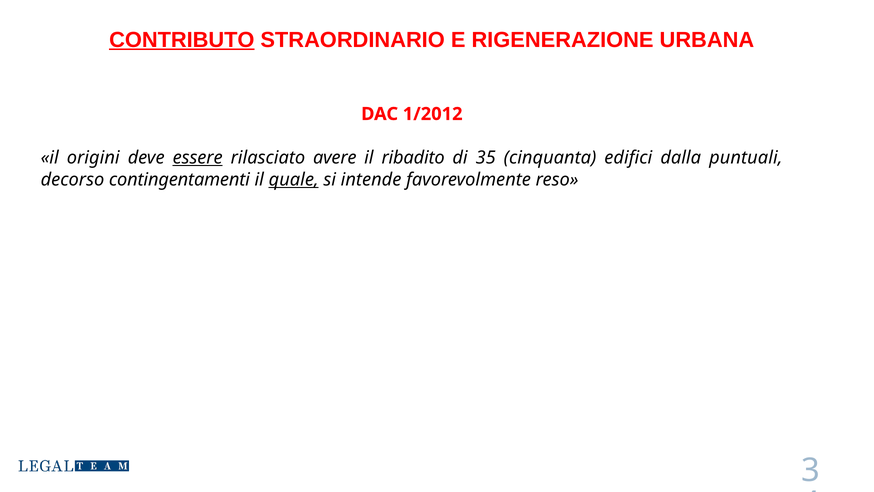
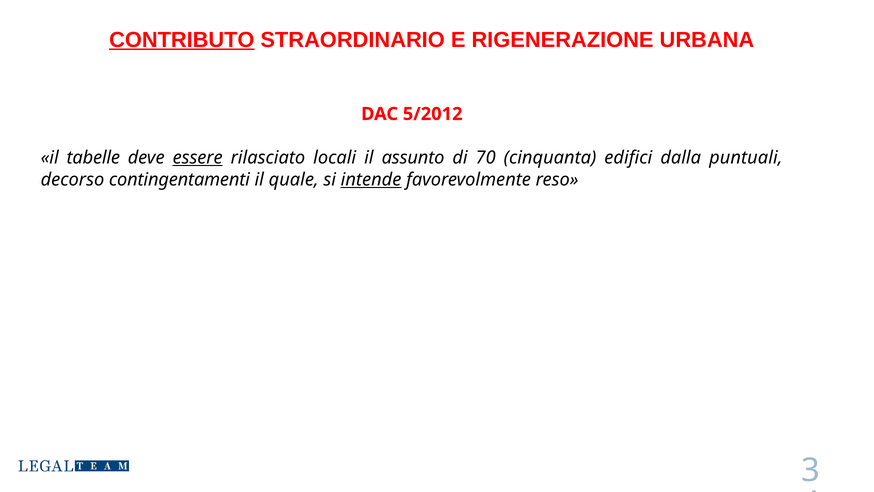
1/2012: 1/2012 -> 5/2012
origini: origini -> tabelle
avere: avere -> locali
ribadito: ribadito -> assunto
35: 35 -> 70
quale underline: present -> none
intende underline: none -> present
